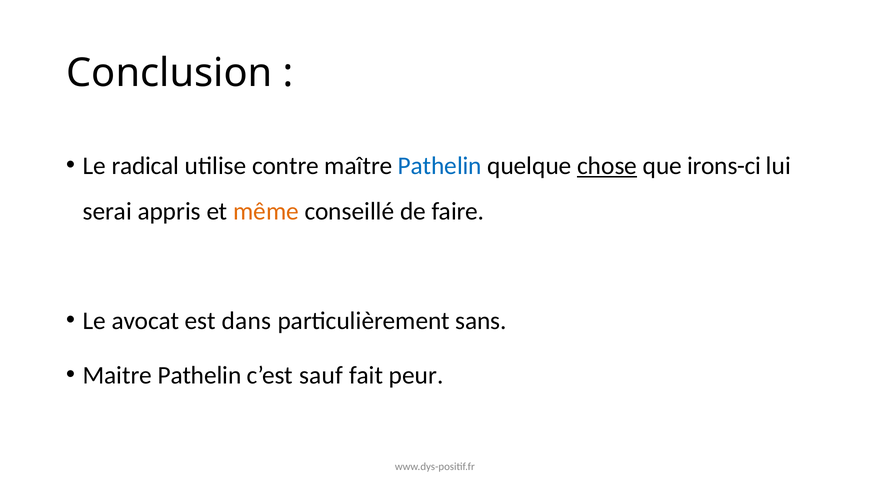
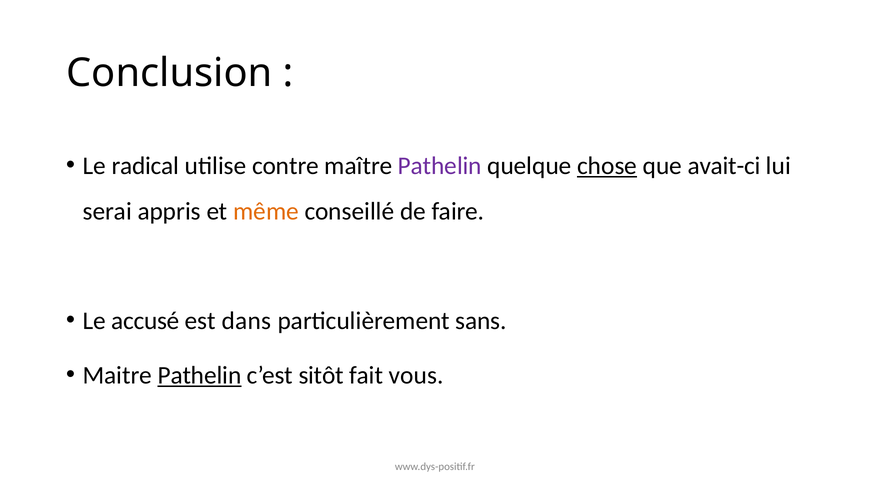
Pathelin at (440, 166) colour: blue -> purple
irons-ci: irons-ci -> avait-ci
avocat: avocat -> accusé
Pathelin at (199, 376) underline: none -> present
sauf: sauf -> sitôt
peur: peur -> vous
